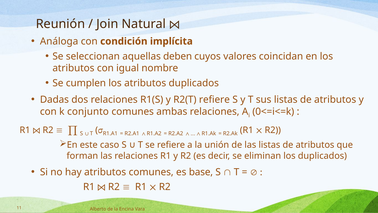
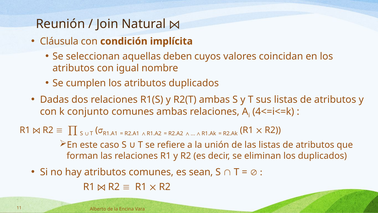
Análoga: Análoga -> Cláusula
R2(T refiere: refiere -> ambas
0<=i<=k: 0<=i<=k -> 4<=i<=k
base: base -> sean
